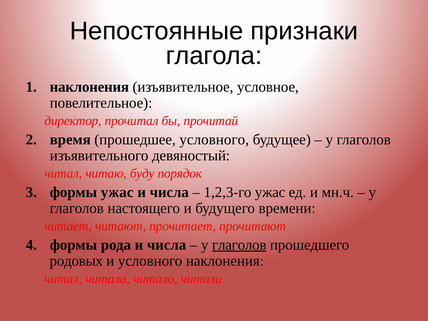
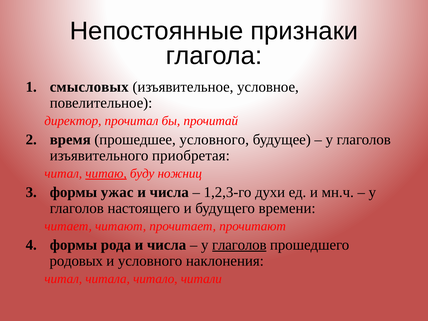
наклонения at (89, 87): наклонения -> смысловых
девяностый: девяностый -> приобретая
читаю underline: none -> present
порядок: порядок -> ножниц
1,2,3-го ужас: ужас -> духи
